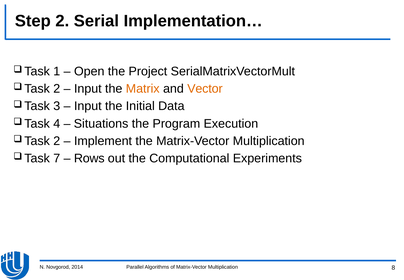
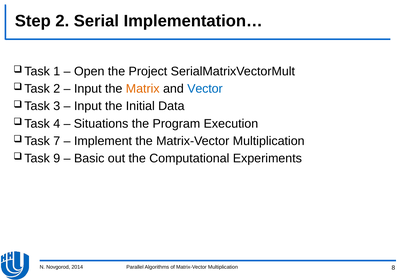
Vector colour: orange -> blue
2 at (57, 141): 2 -> 7
7: 7 -> 9
Rows: Rows -> Basic
